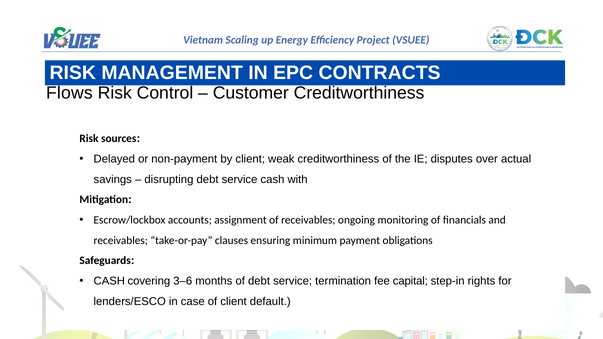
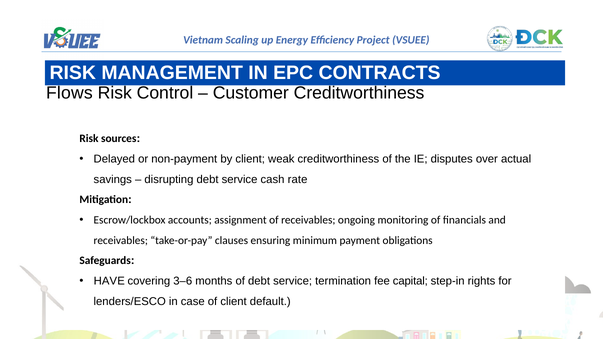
with: with -> rate
CASH at (109, 281): CASH -> HAVE
